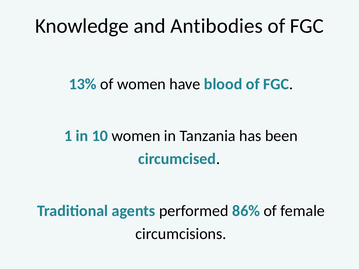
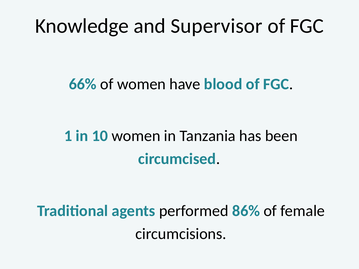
Antibodies: Antibodies -> Supervisor
13%: 13% -> 66%
